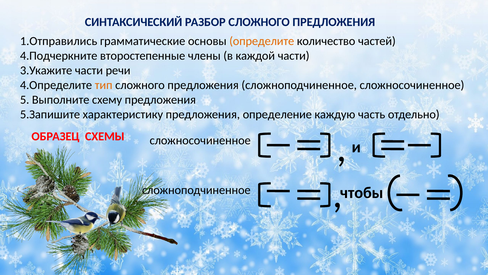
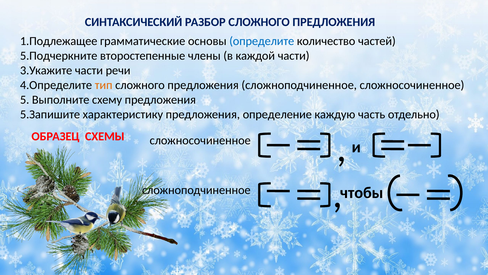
1.Отправились: 1.Отправились -> 1.Подлежащее
определите colour: orange -> blue
4.Подчеркните: 4.Подчеркните -> 5.Подчеркните
